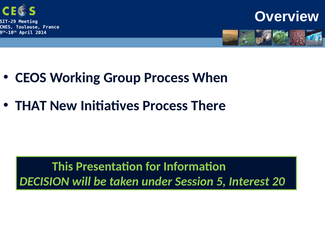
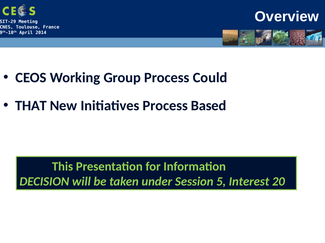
When: When -> Could
There: There -> Based
